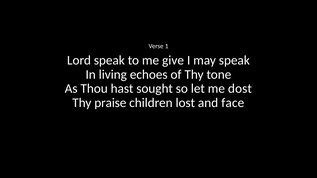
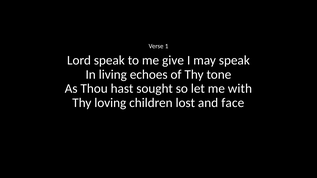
dost: dost -> with
praise: praise -> loving
